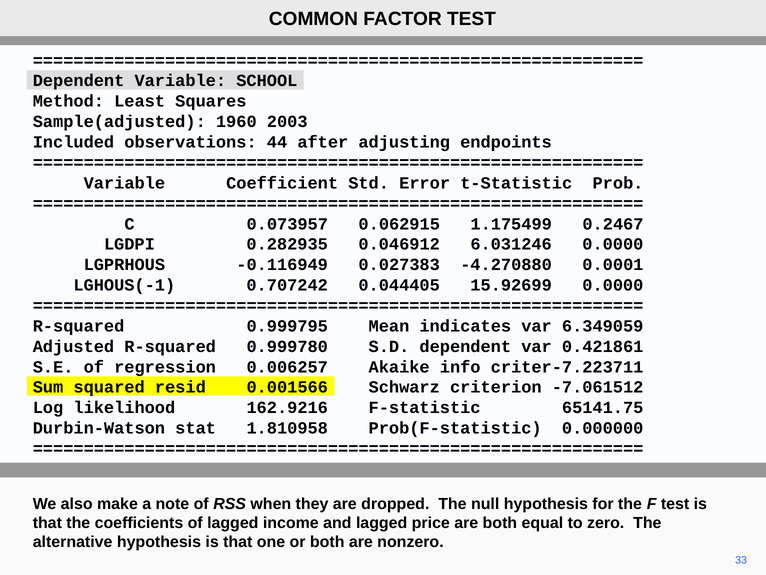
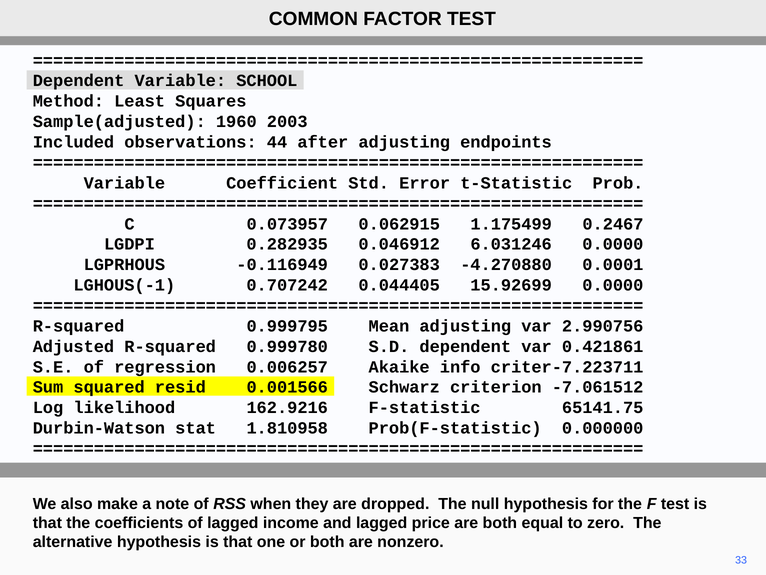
Mean indicates: indicates -> adjusting
6.349059: 6.349059 -> 2.990756
